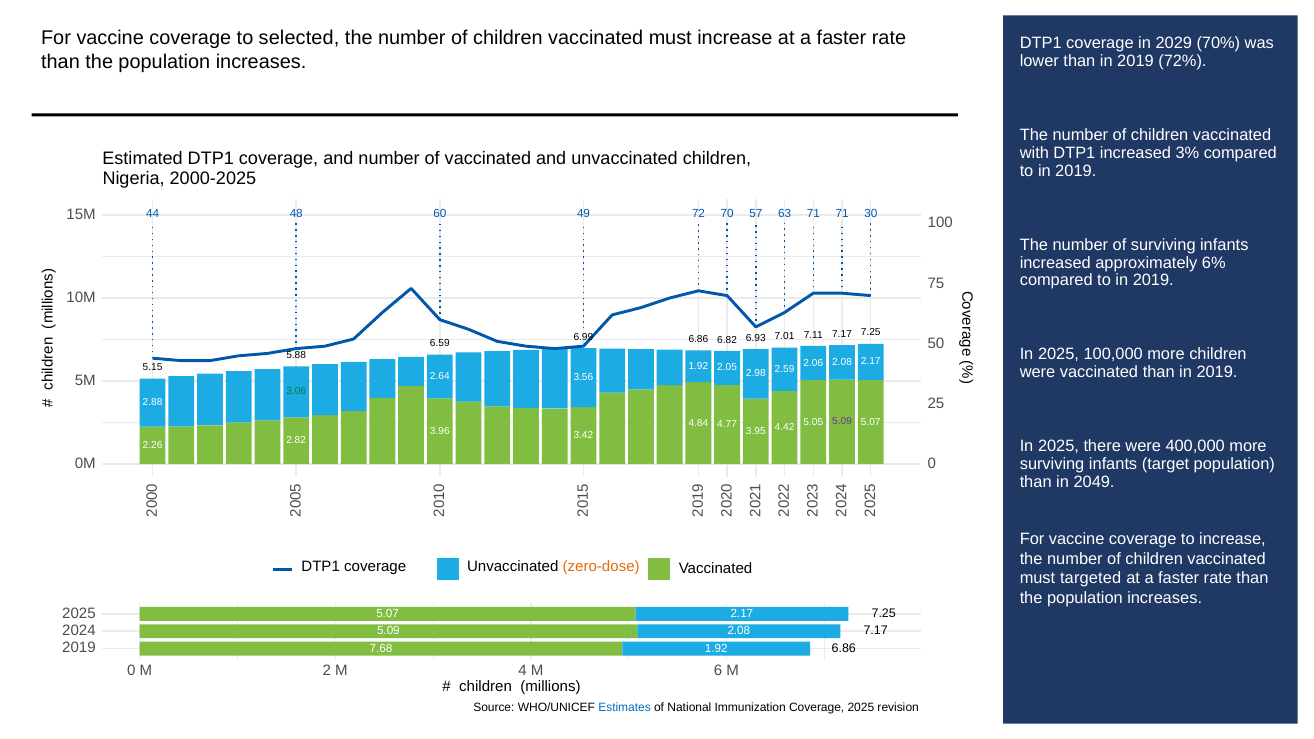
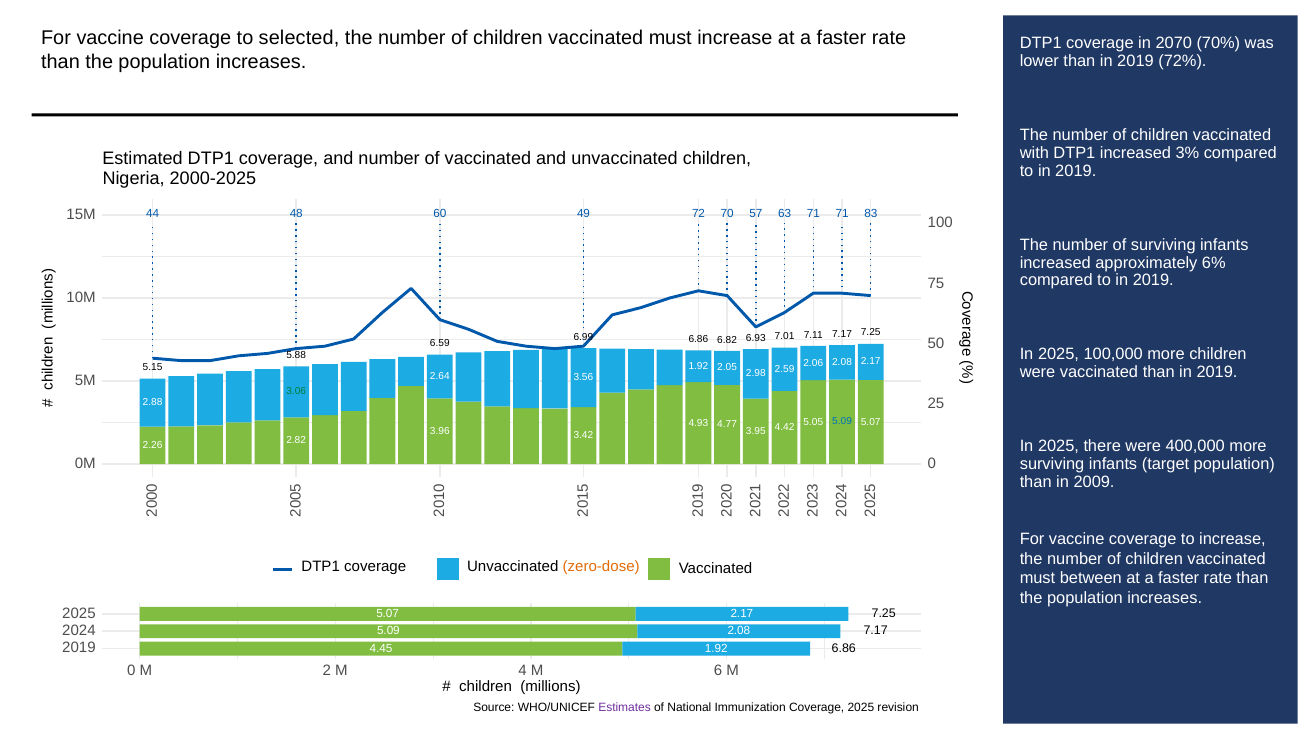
2029: 2029 -> 2070
30: 30 -> 83
5.09 at (842, 422) colour: purple -> blue
4.84: 4.84 -> 4.93
2049: 2049 -> 2009
targeted: targeted -> between
7.68: 7.68 -> 4.45
Estimates colour: blue -> purple
